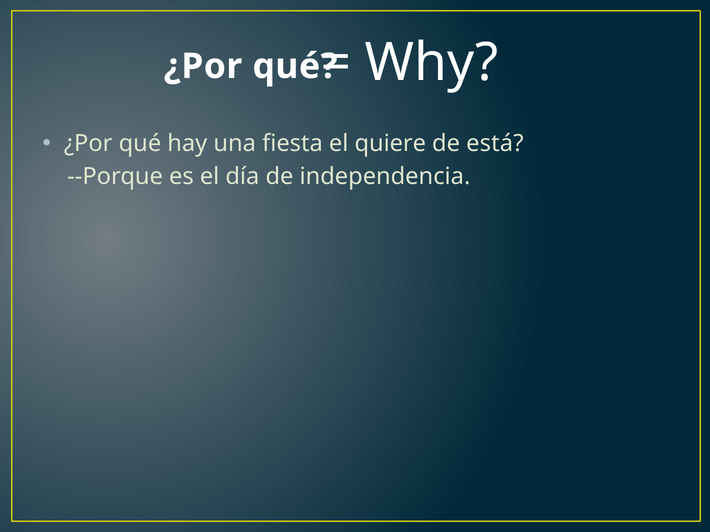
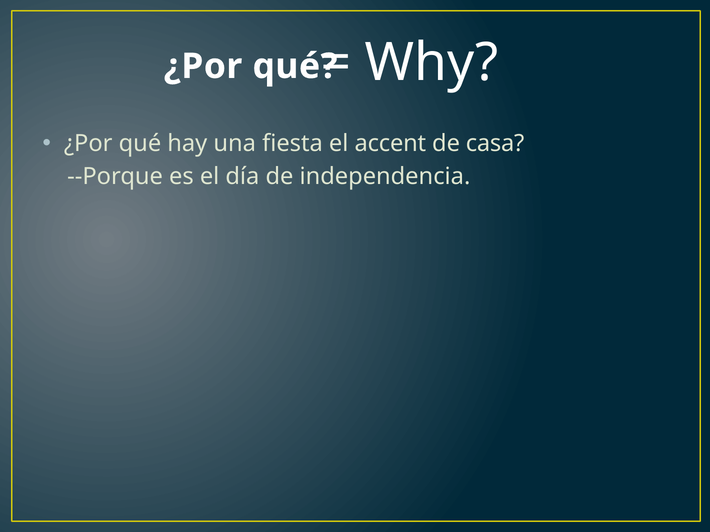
quiere: quiere -> accent
está: está -> casa
